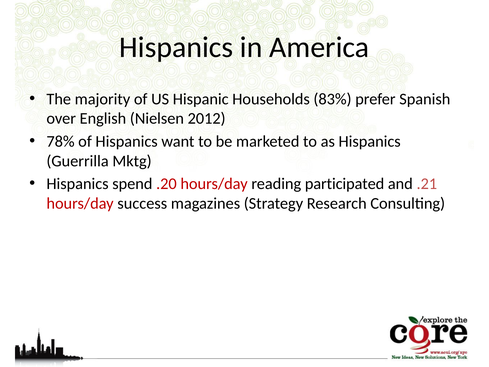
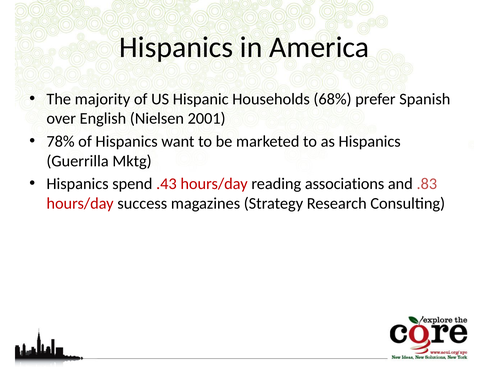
83%: 83% -> 68%
2012: 2012 -> 2001
.20: .20 -> .43
participated: participated -> associations
.21: .21 -> .83
